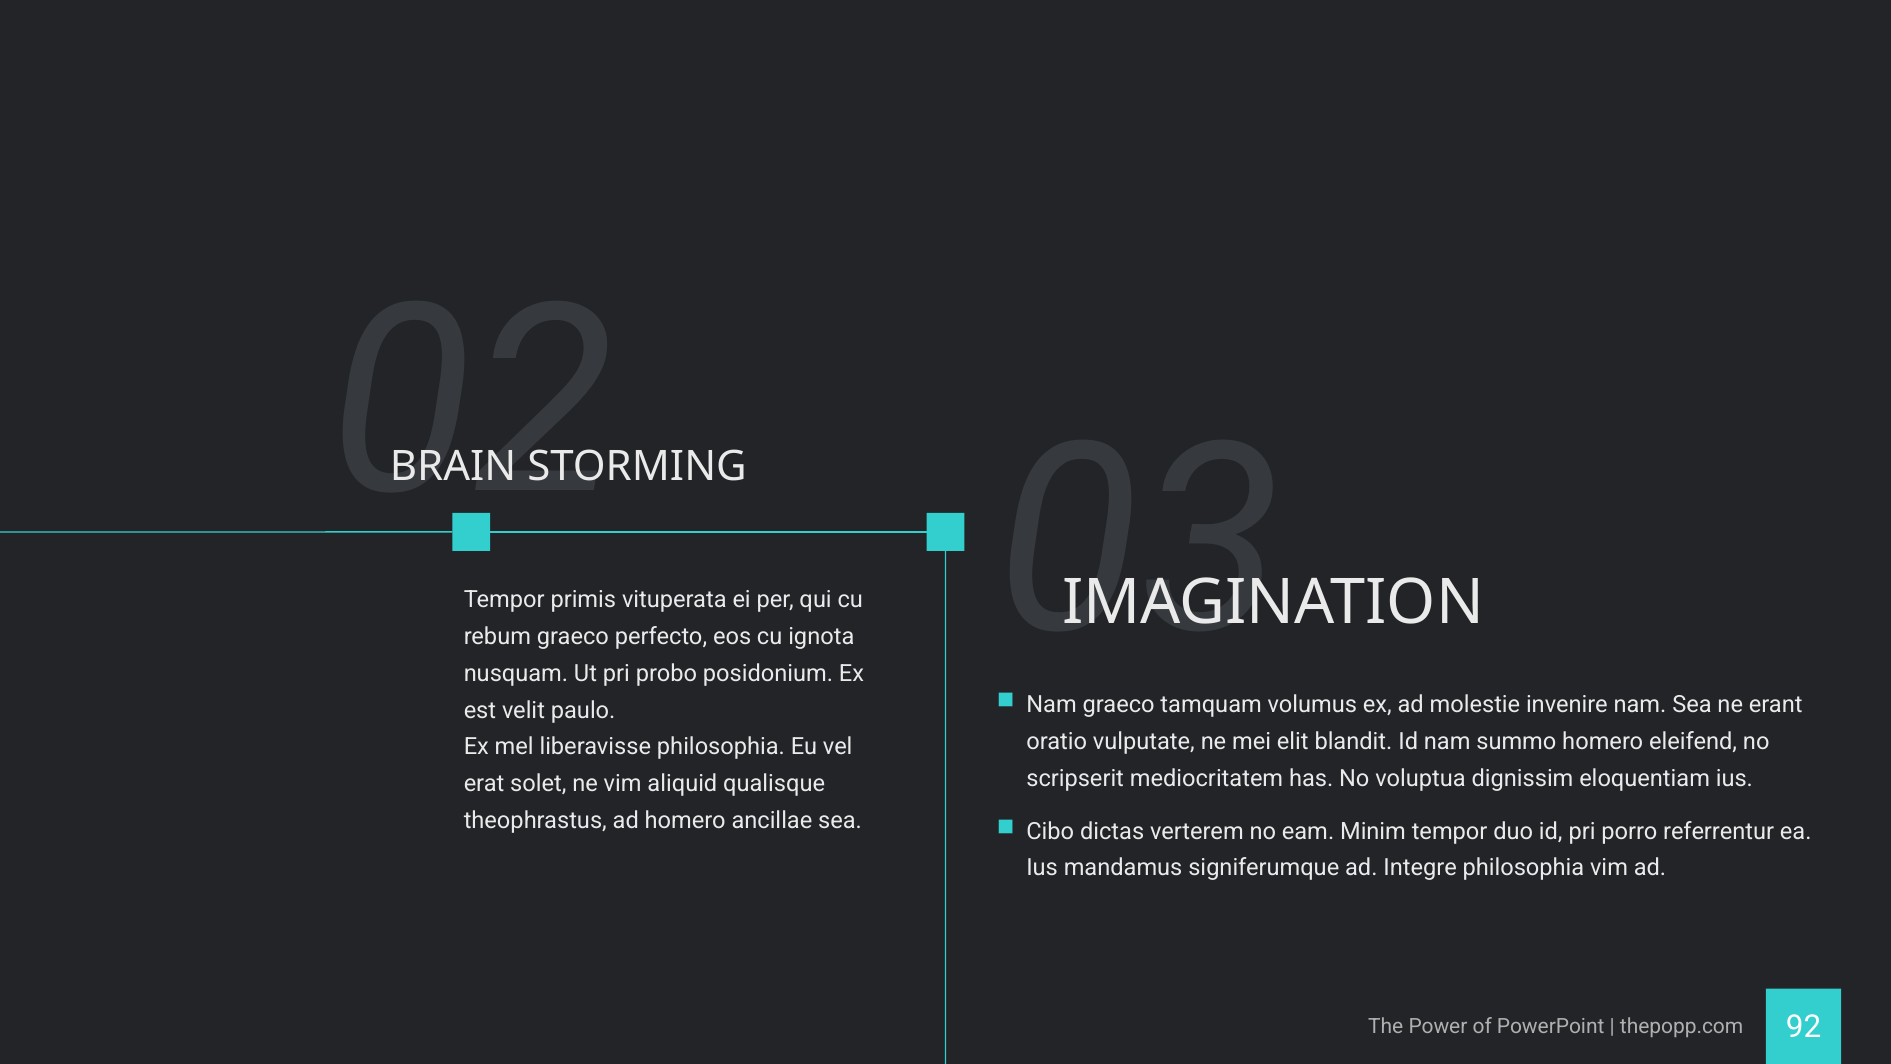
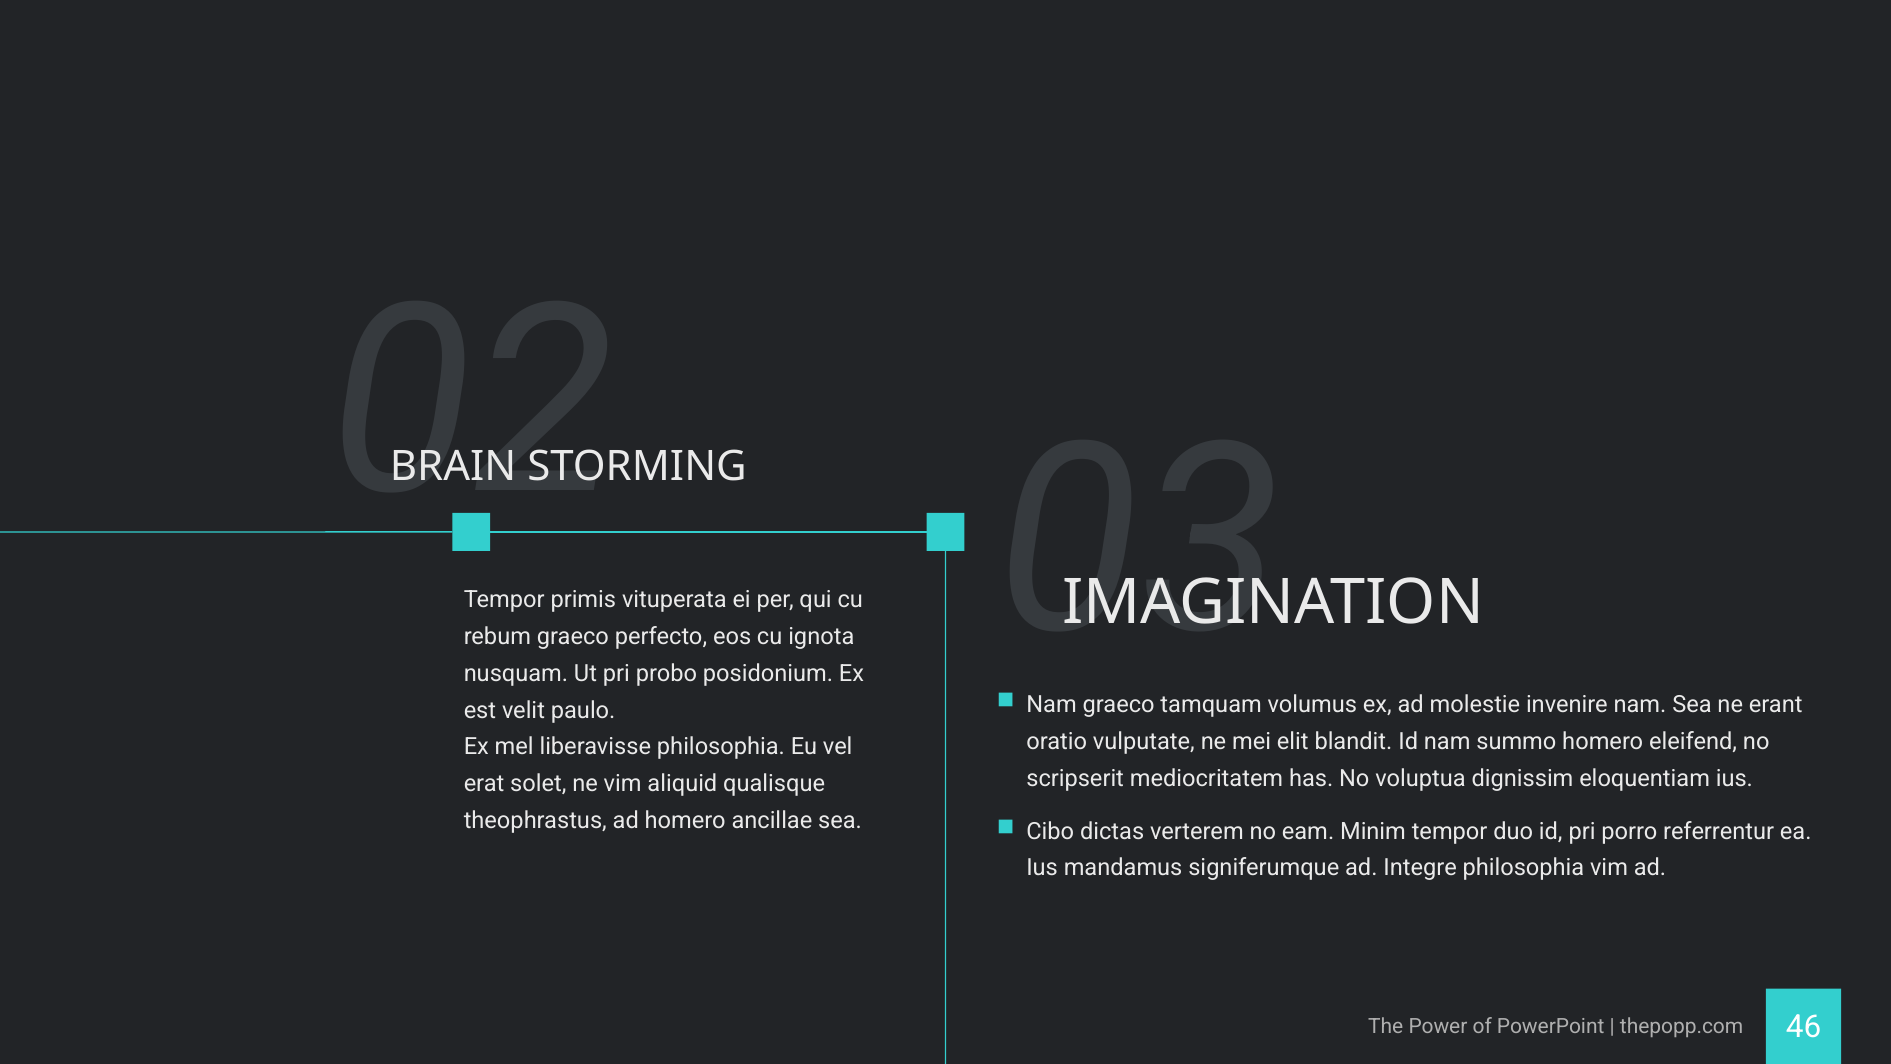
92: 92 -> 46
